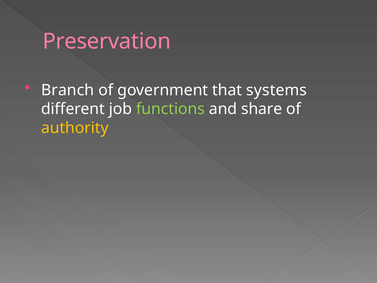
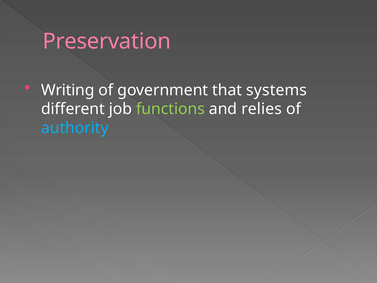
Branch: Branch -> Writing
share: share -> relies
authority colour: yellow -> light blue
